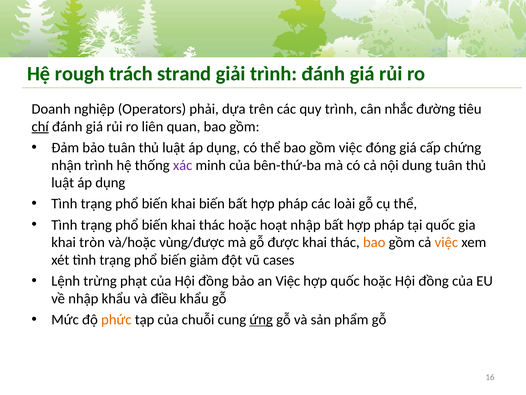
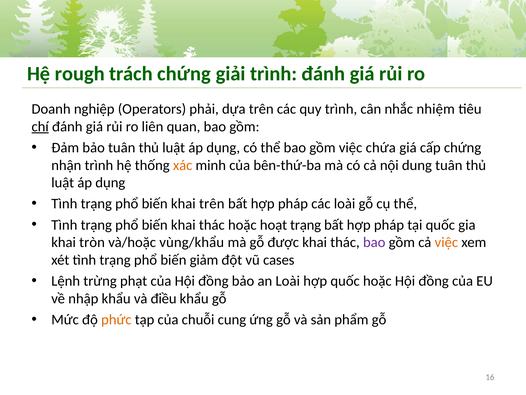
trách strand: strand -> chứng
đường: đường -> nhiệm
đóng: đóng -> chứa
xác colour: purple -> orange
khai biến: biến -> trên
hoạt nhập: nhập -> trạng
vùng/được: vùng/được -> vùng/khẩu
bao at (374, 242) colour: orange -> purple
an Việc: Việc -> Loài
ứng underline: present -> none
